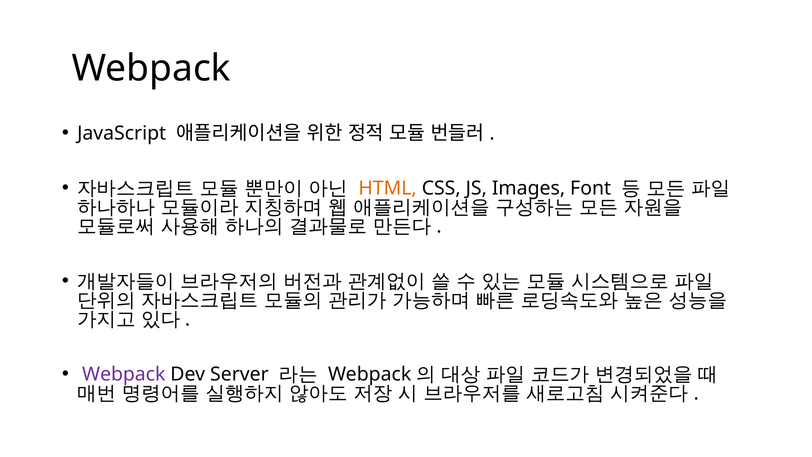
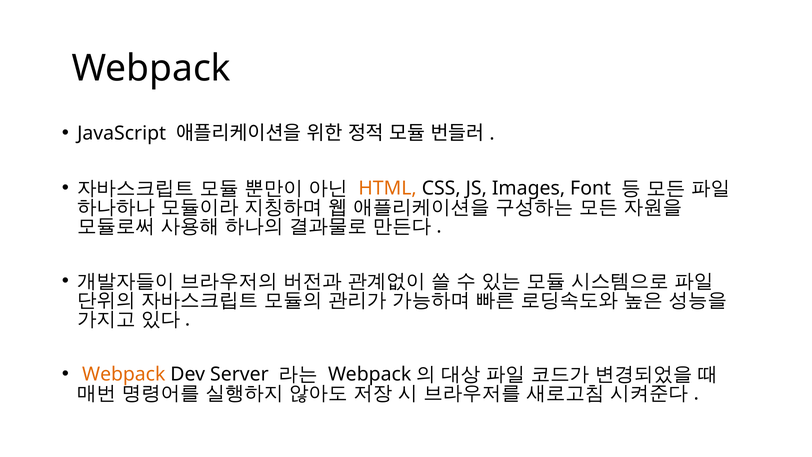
Webpack at (124, 374) colour: purple -> orange
